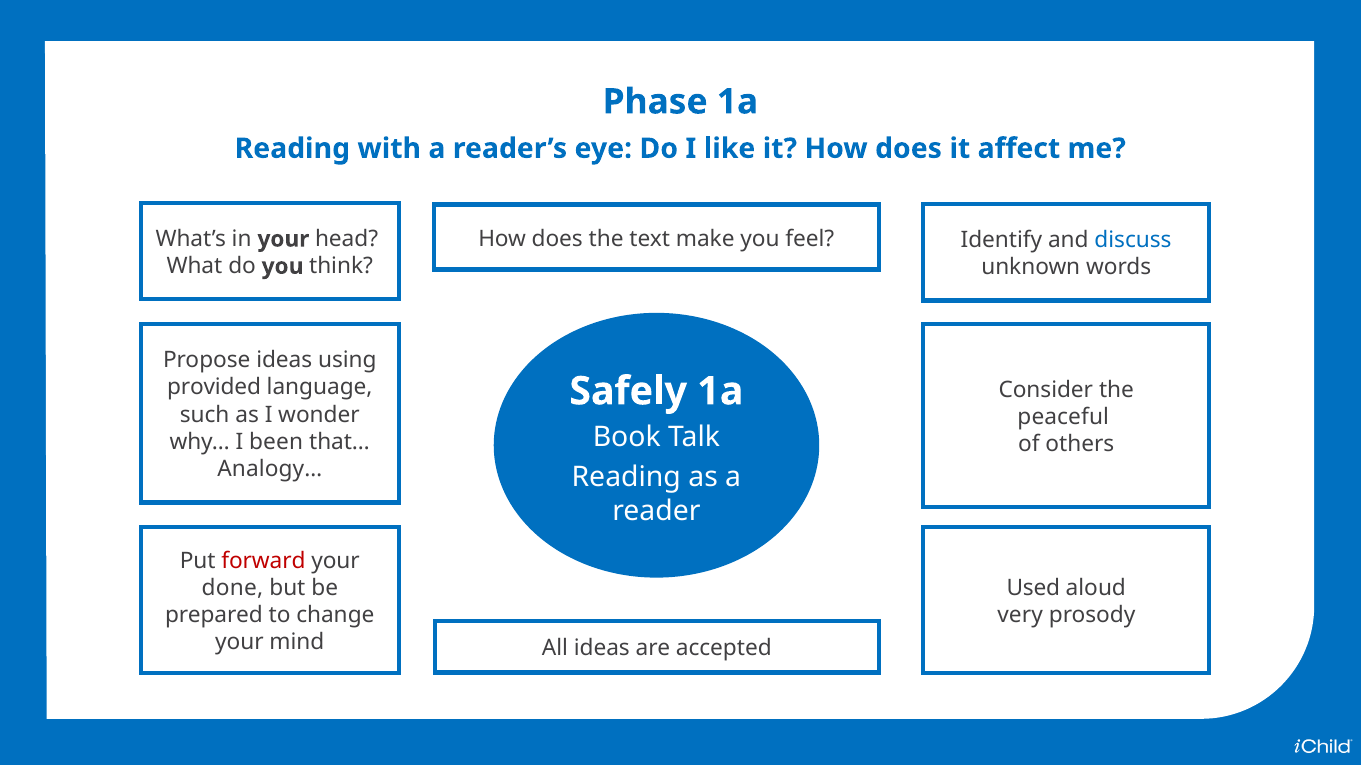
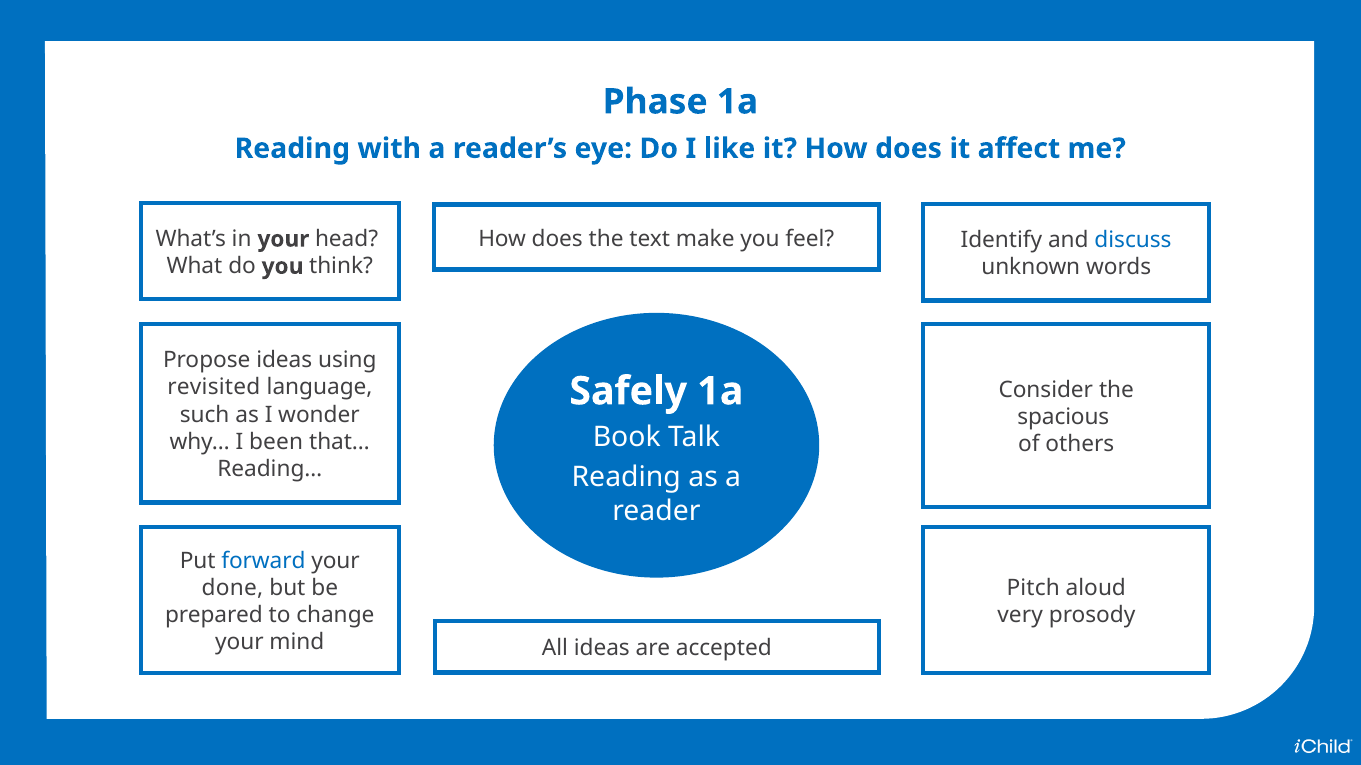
provided: provided -> revisited
peaceful: peaceful -> spacious
Analogy…: Analogy… -> Reading…
forward colour: red -> blue
Used: Used -> Pitch
